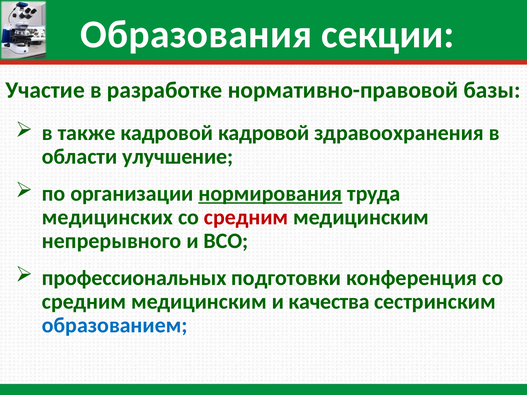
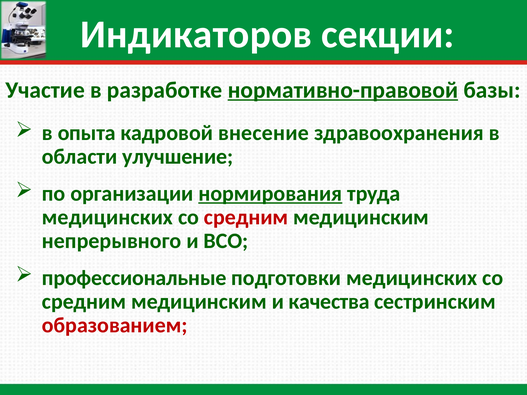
Образования: Образования -> Индикаторов
нормативно-правовой underline: none -> present
также: также -> опыта
кадровой кадровой: кадровой -> внесение
профессиональных: профессиональных -> профессиональные
подготовки конференция: конференция -> медицинских
образованием colour: blue -> red
